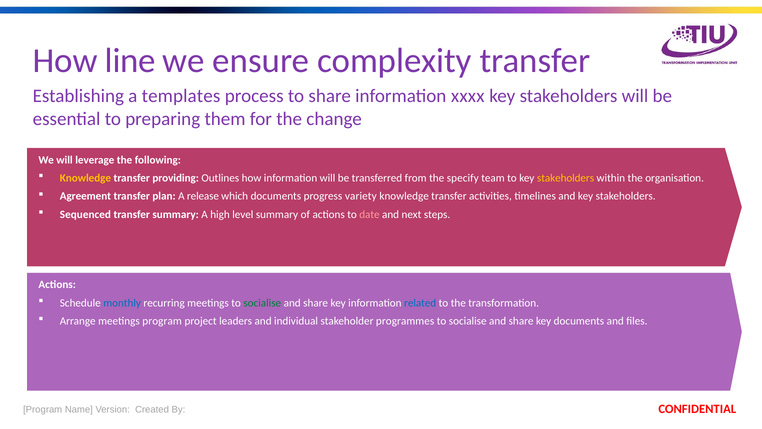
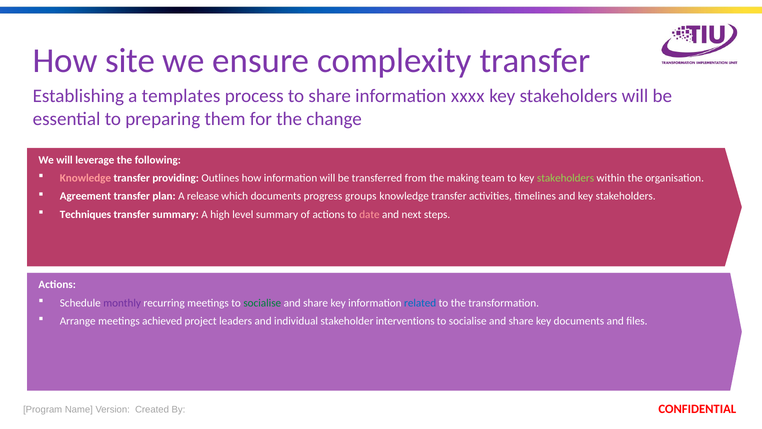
line: line -> site
Knowledge at (85, 178) colour: yellow -> pink
specify: specify -> making
stakeholders at (566, 178) colour: yellow -> light green
variety: variety -> groups
Sequenced: Sequenced -> Techniques
monthly colour: blue -> purple
meetings program: program -> achieved
programmes: programmes -> interventions
